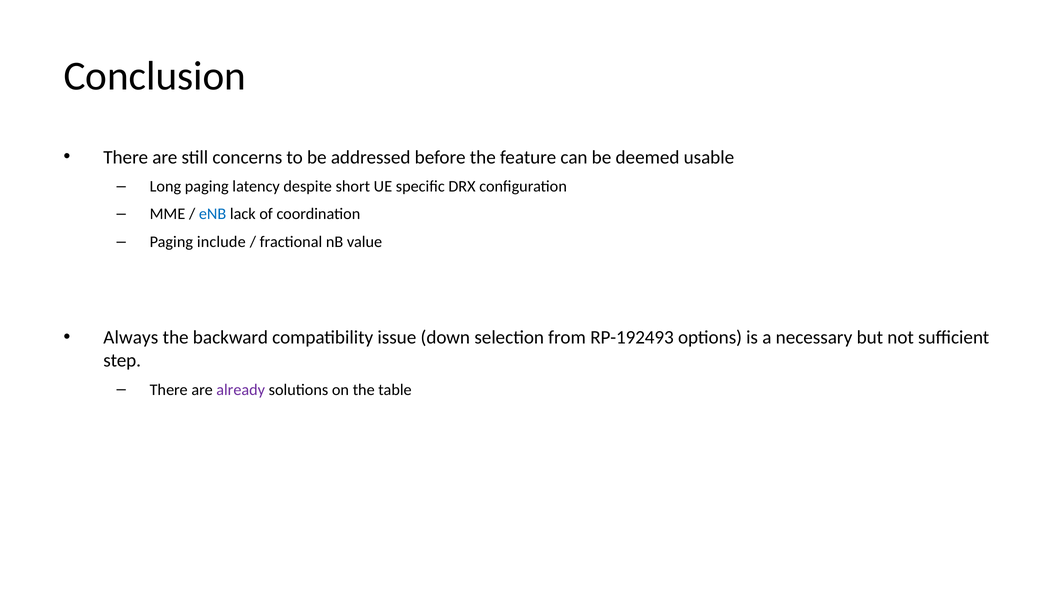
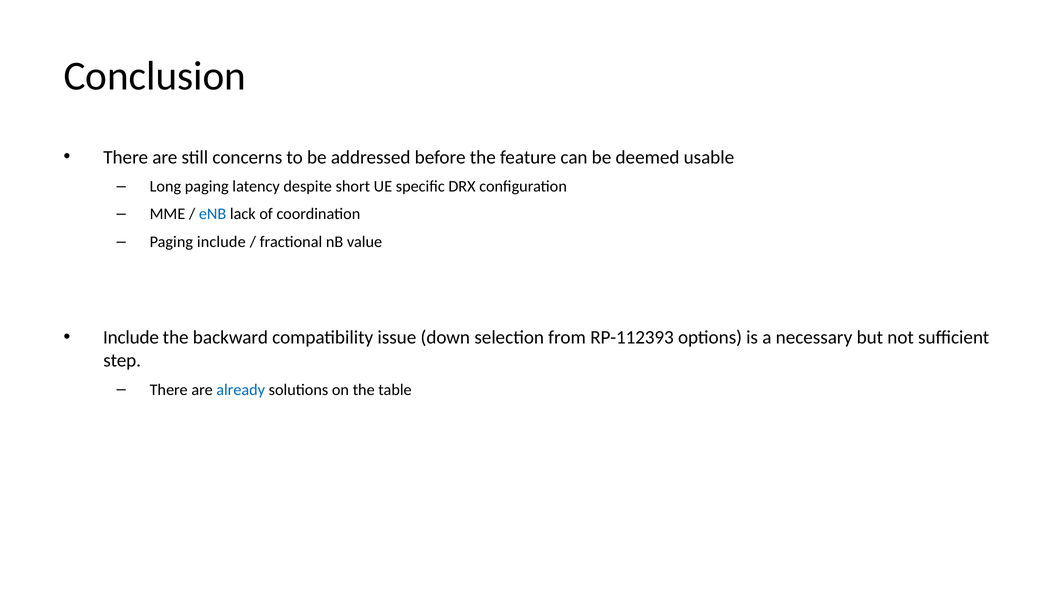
Always at (131, 338): Always -> Include
RP-192493: RP-192493 -> RP-112393
already colour: purple -> blue
